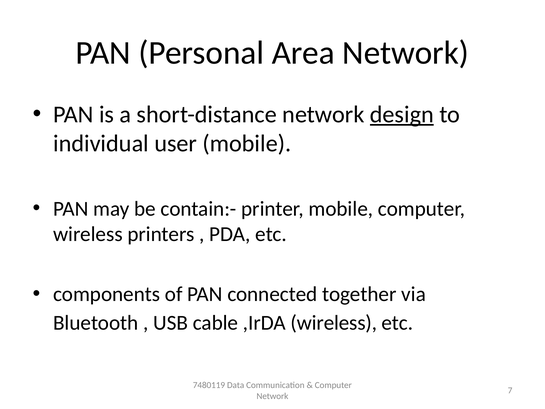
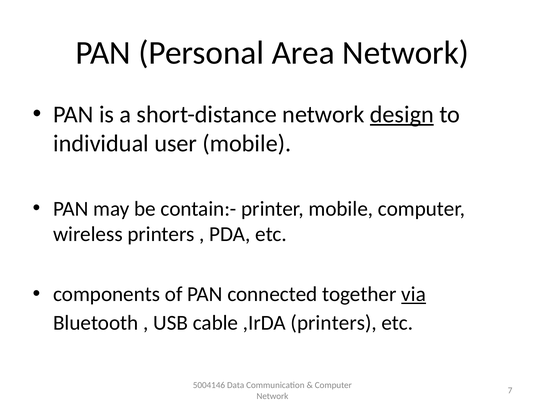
via underline: none -> present
,IrDA wireless: wireless -> printers
7480119: 7480119 -> 5004146
